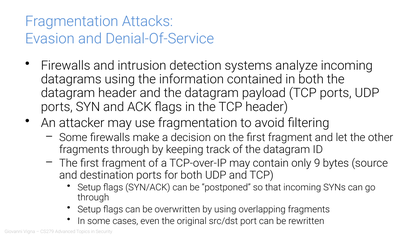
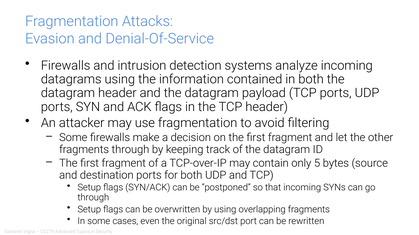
9: 9 -> 5
